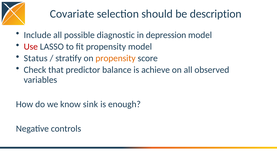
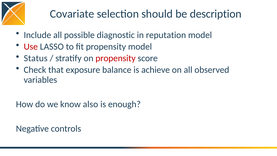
depression: depression -> reputation
propensity at (116, 58) colour: orange -> red
predictor: predictor -> exposure
sink: sink -> also
